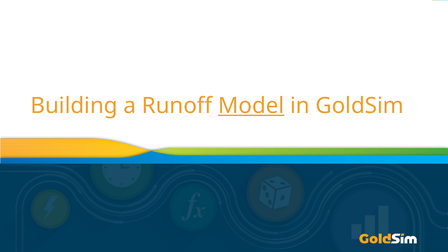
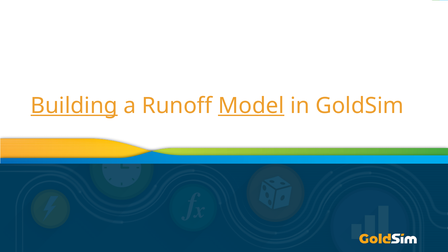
Building underline: none -> present
